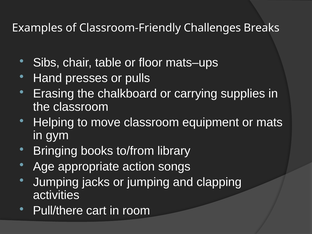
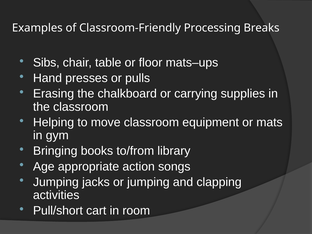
Challenges: Challenges -> Processing
Pull/there: Pull/there -> Pull/short
